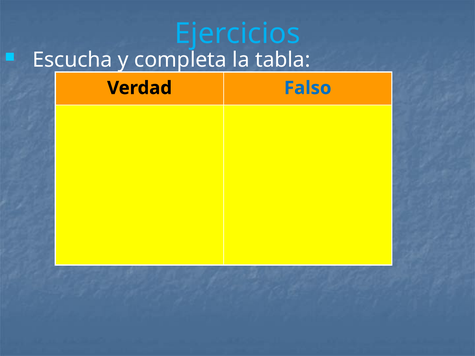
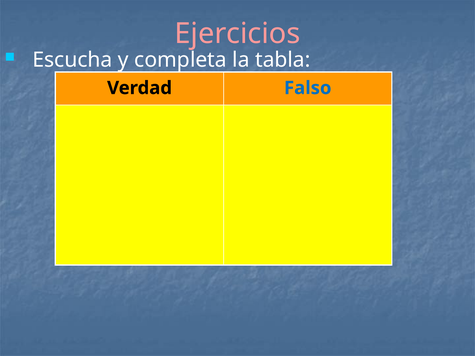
Ejercicios colour: light blue -> pink
